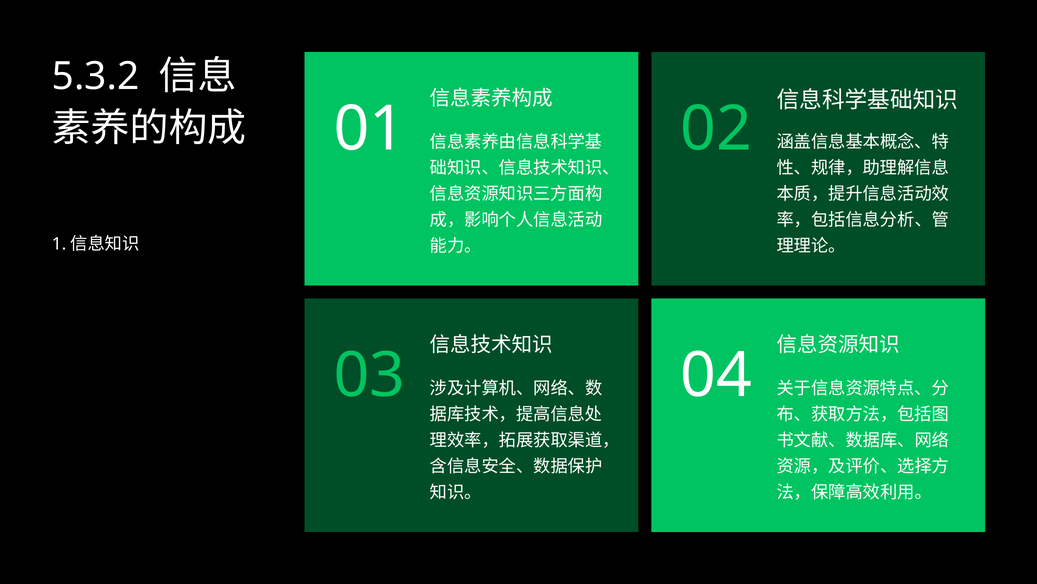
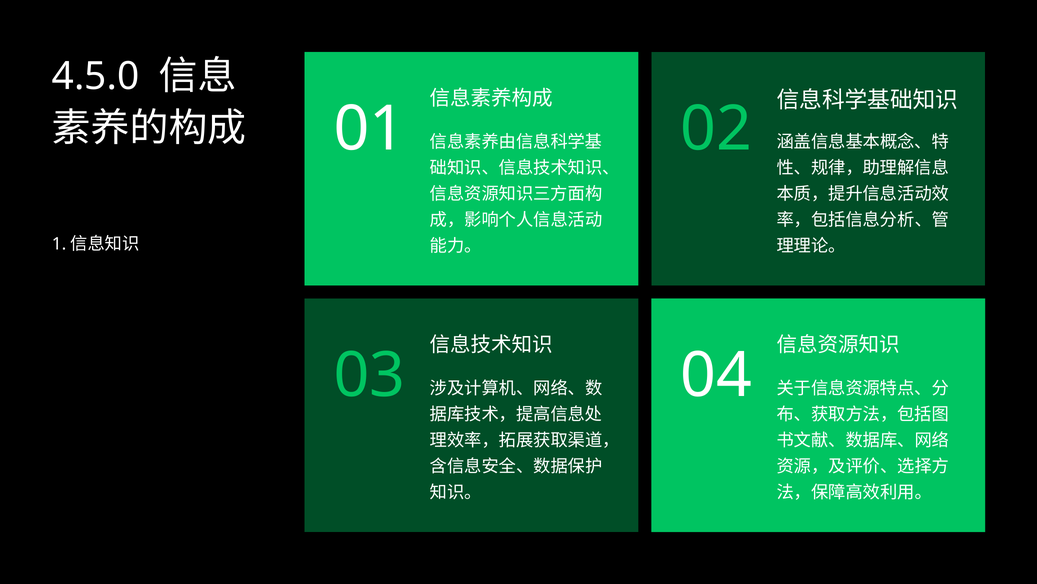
5.3.2: 5.3.2 -> 4.5.0
